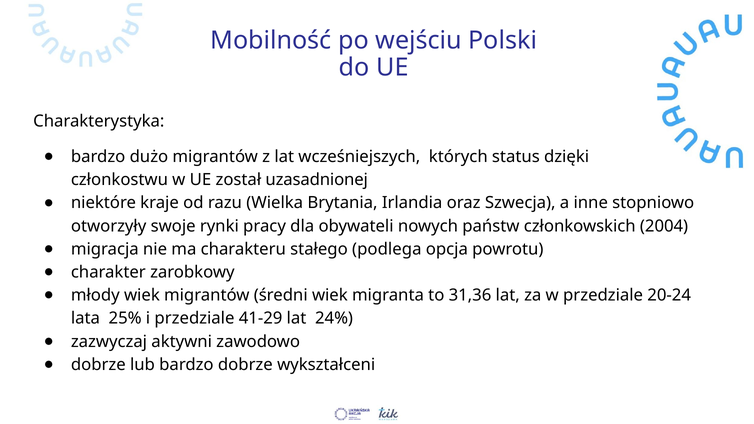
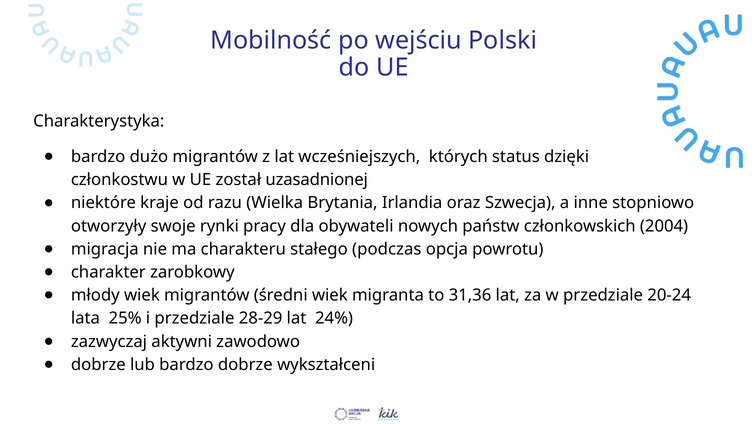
podlega: podlega -> podczas
41-29: 41-29 -> 28-29
